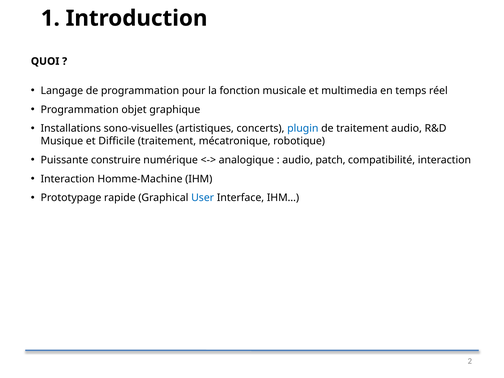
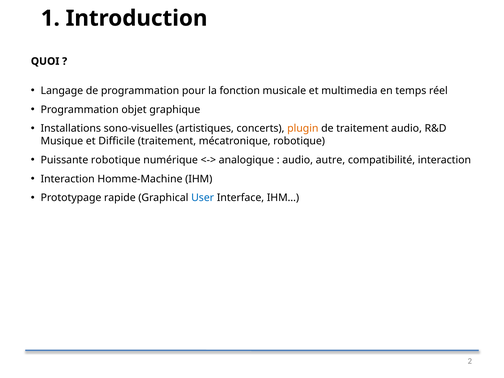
plugin colour: blue -> orange
Puissante construire: construire -> robotique
patch: patch -> autre
